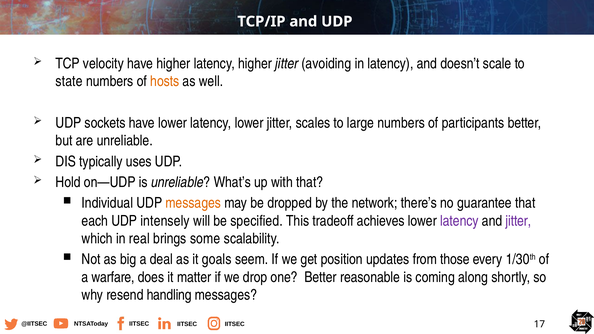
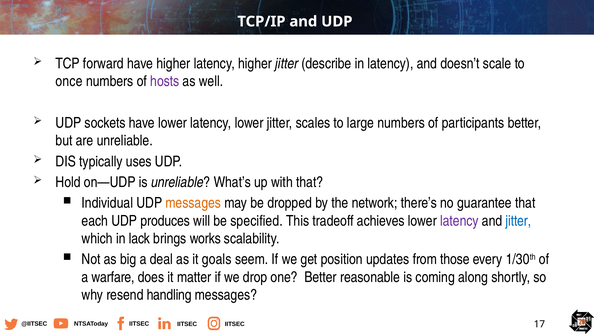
velocity: velocity -> forward
avoiding: avoiding -> describe
state: state -> once
hosts colour: orange -> purple
intensely: intensely -> produces
jitter at (518, 221) colour: purple -> blue
real: real -> lack
some: some -> works
